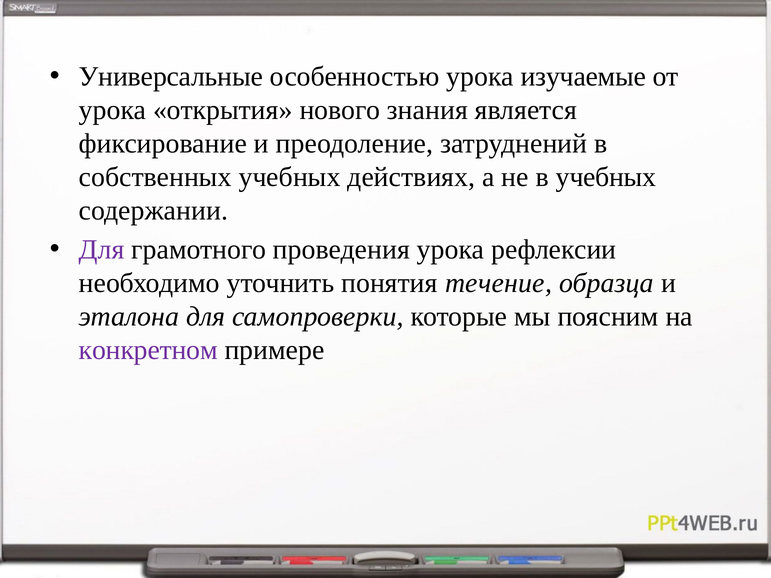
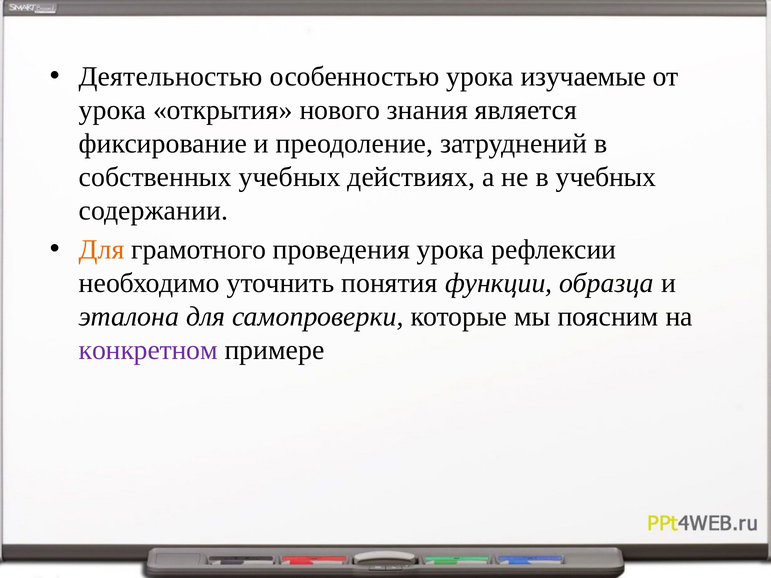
Универсальные: Универсальные -> Деятельностью
Для at (102, 250) colour: purple -> orange
течение: течение -> функции
